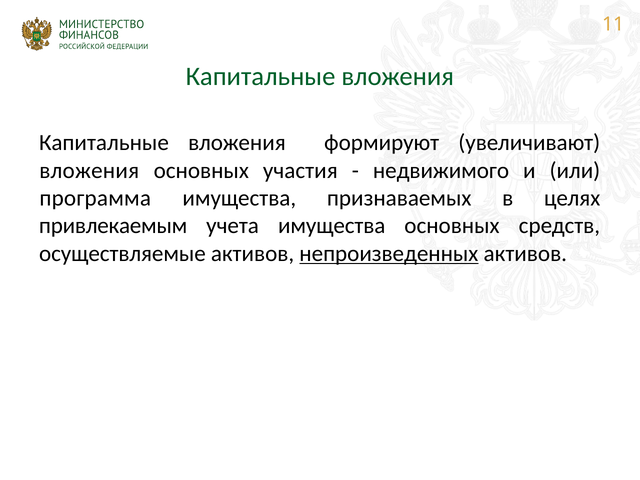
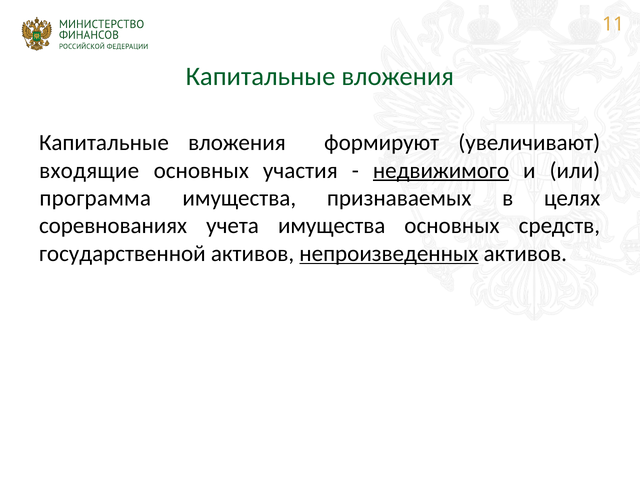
вложения at (89, 170): вложения -> входящие
недвижимого underline: none -> present
привлекаемым: привлекаемым -> соревнованиях
осуществляемые: осуществляемые -> государственной
